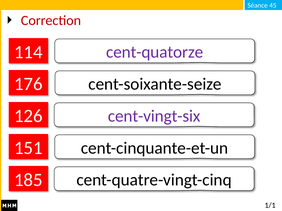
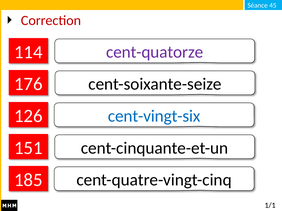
cent-vingt-six colour: purple -> blue
